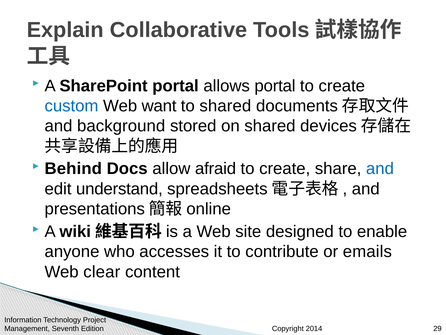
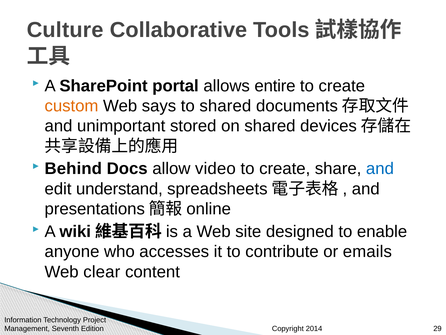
Explain: Explain -> Culture
allows portal: portal -> entire
custom colour: blue -> orange
want: want -> says
background: background -> unimportant
afraid: afraid -> video
